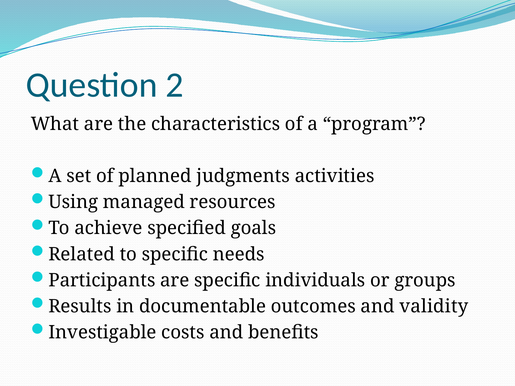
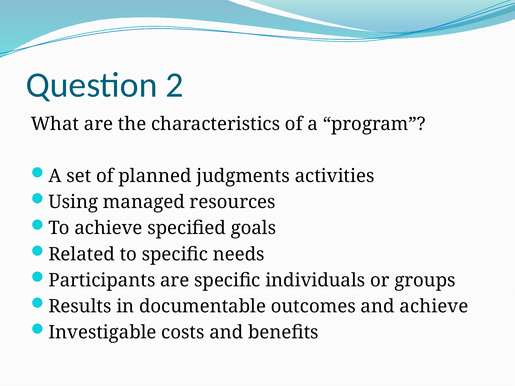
and validity: validity -> achieve
